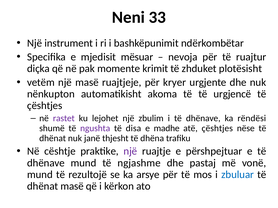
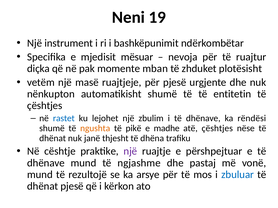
33: 33 -> 19
krimit: krimit -> mban
për kryer: kryer -> pjesë
automatikisht akoma: akoma -> shumë
urgjencë: urgjencë -> entitetin
rastet colour: purple -> blue
ngushta colour: purple -> orange
disa: disa -> pikë
dhënat masë: masë -> pjesë
